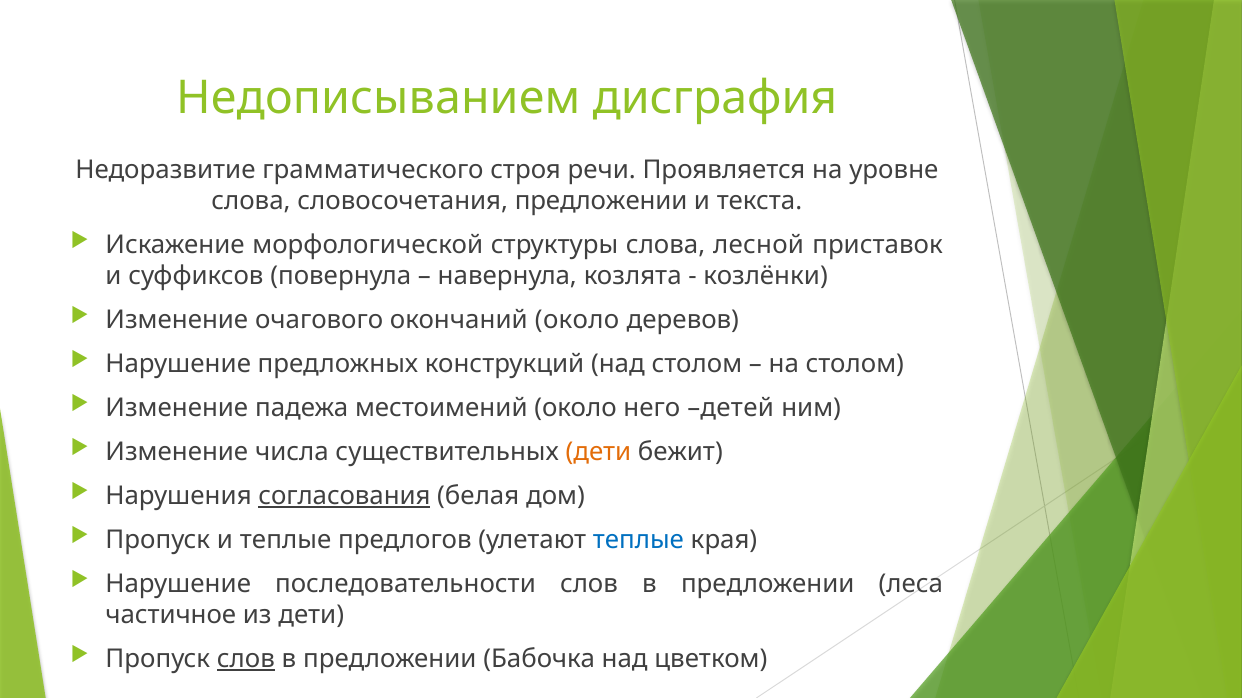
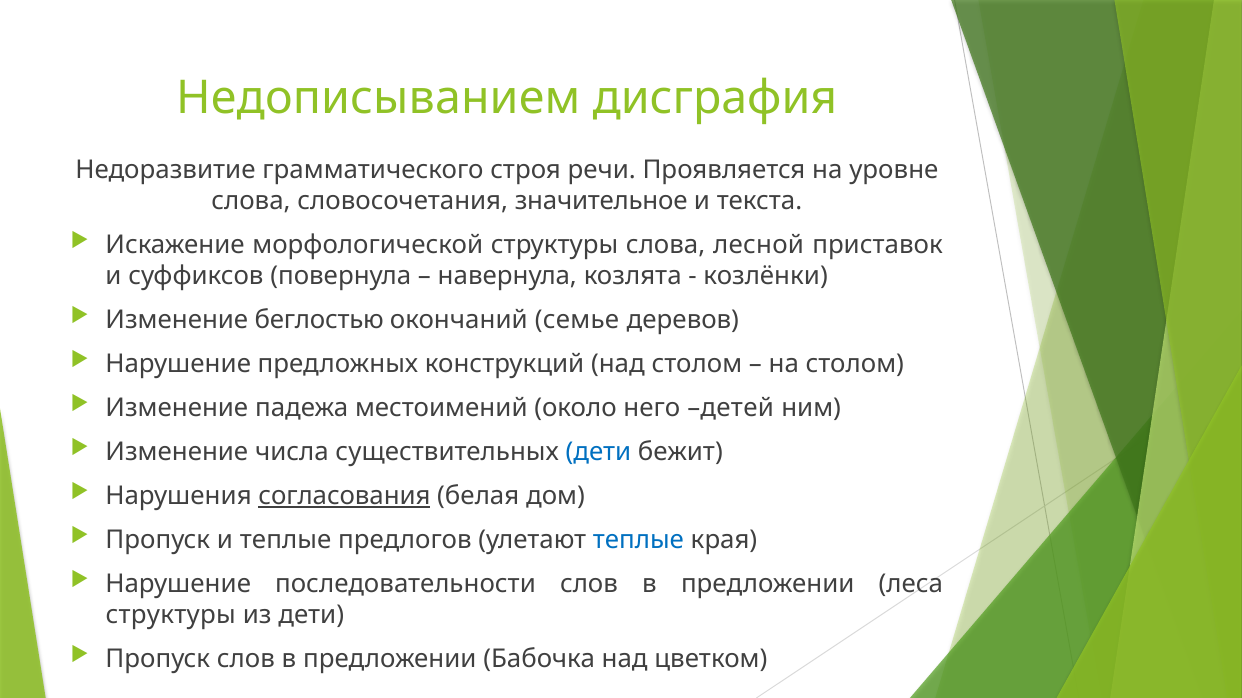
словосочетания предложении: предложении -> значительное
очагового: очагового -> беглостью
окончаний около: около -> семье
дети at (598, 452) colour: orange -> blue
частичное at (171, 615): частичное -> структуры
слов at (246, 659) underline: present -> none
